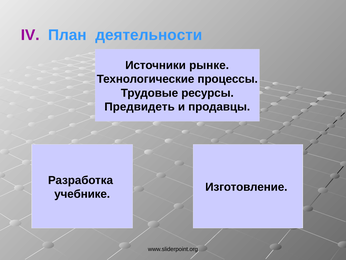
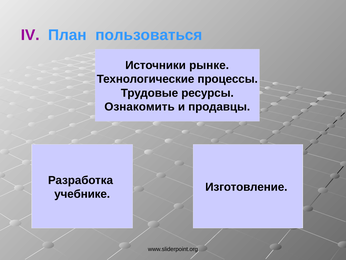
деятельности: деятельности -> пользоваться
Предвидеть: Предвидеть -> Ознакомить
